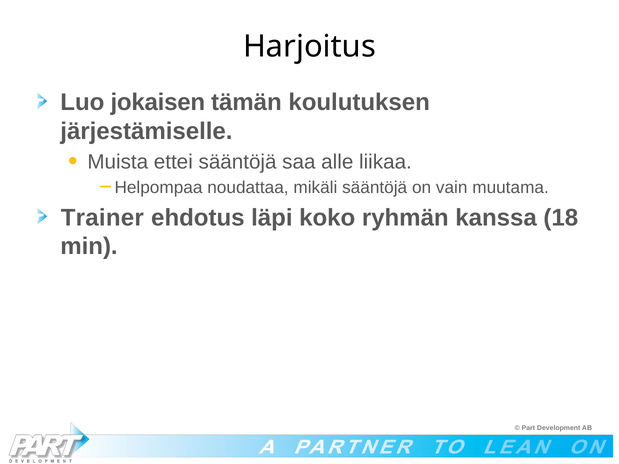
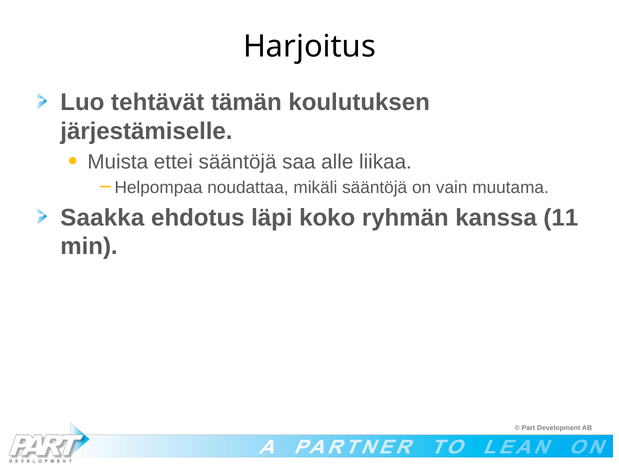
jokaisen: jokaisen -> tehtävät
Trainer: Trainer -> Saakka
18: 18 -> 11
